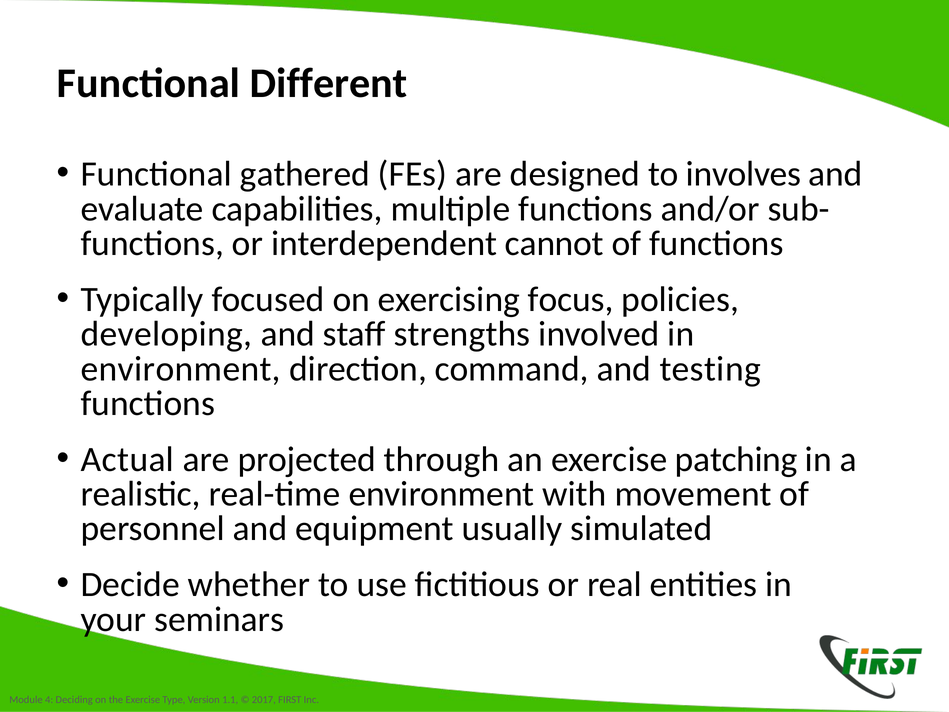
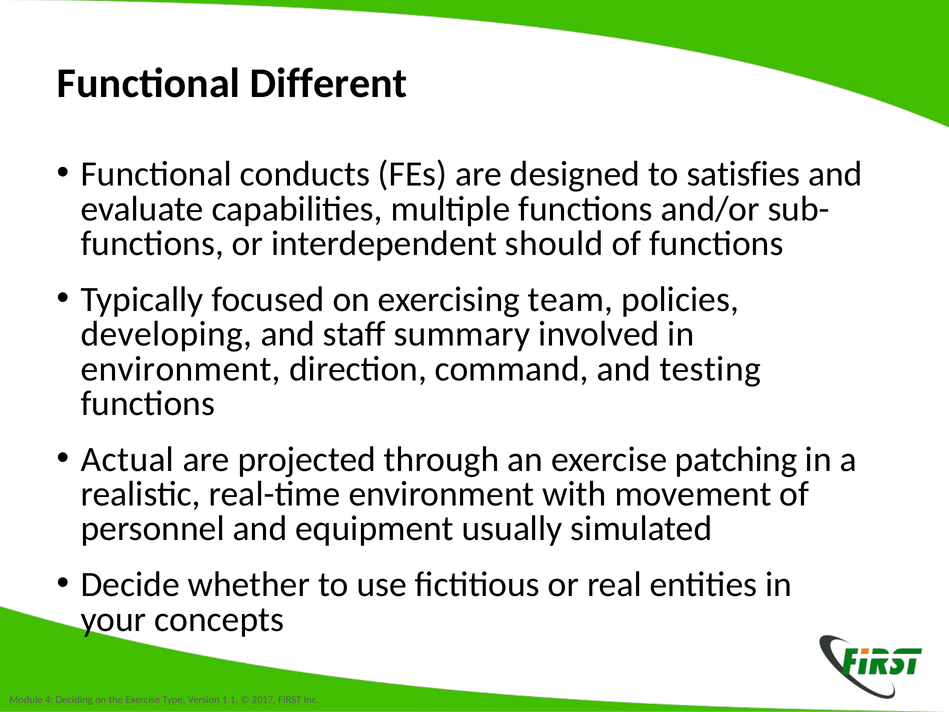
gathered: gathered -> conducts
involves: involves -> satisfies
cannot: cannot -> should
focus: focus -> team
strengths: strengths -> summary
seminars: seminars -> concepts
